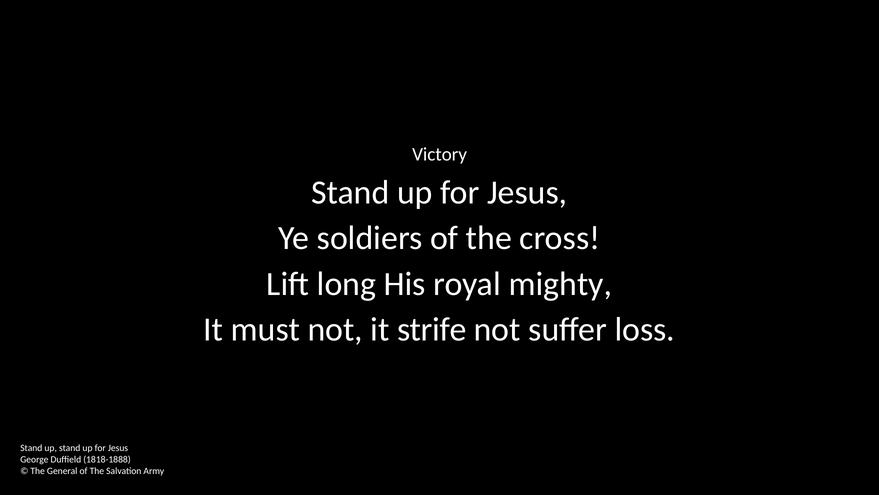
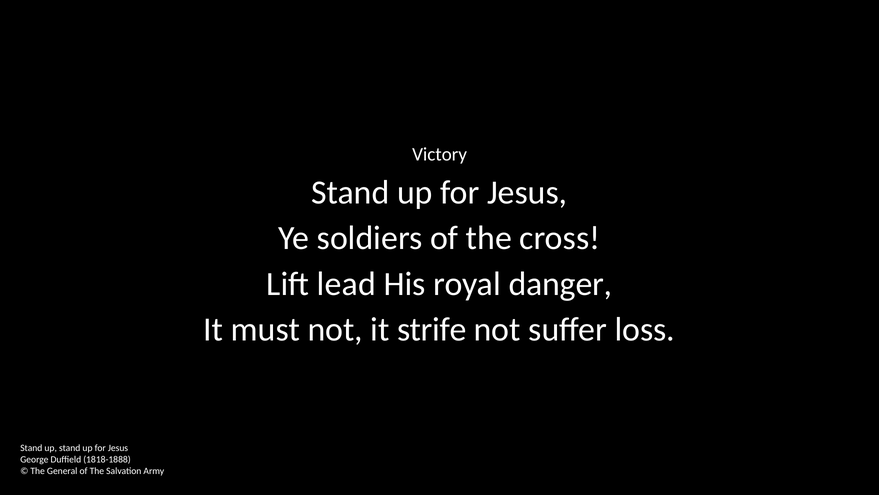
long: long -> lead
mighty: mighty -> danger
